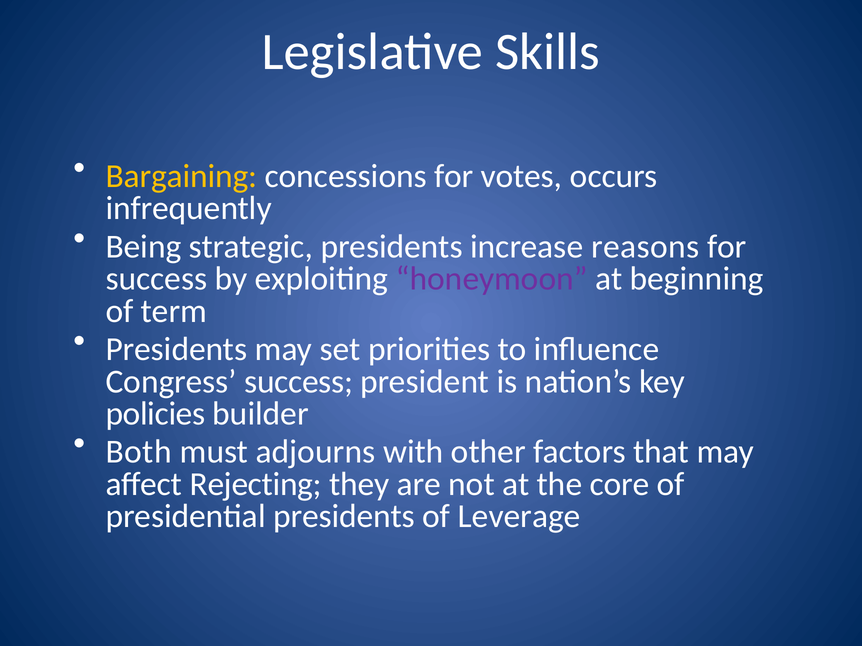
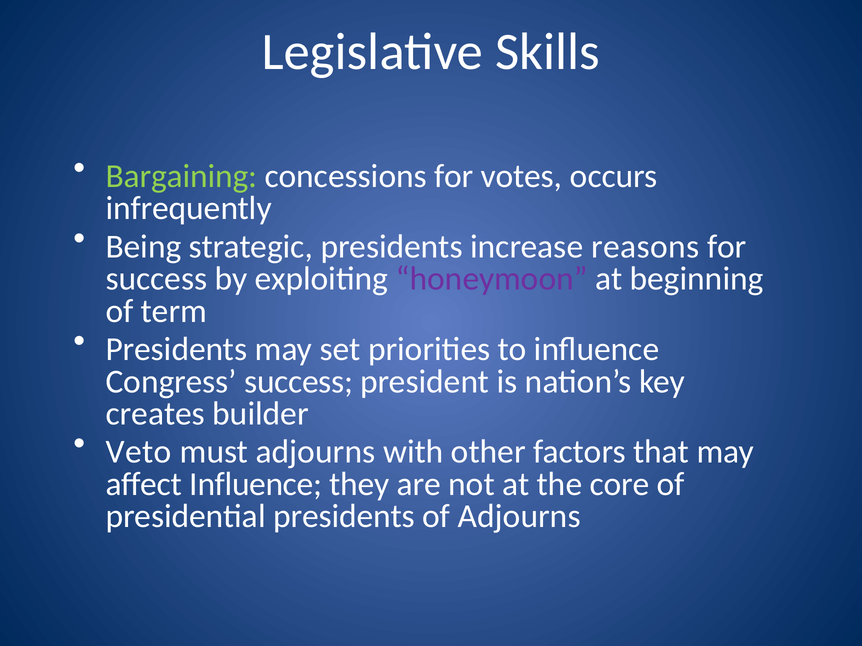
Bargaining colour: yellow -> light green
policies: policies -> creates
Both: Both -> Veto
affect Rejecting: Rejecting -> Influence
of Leverage: Leverage -> Adjourns
